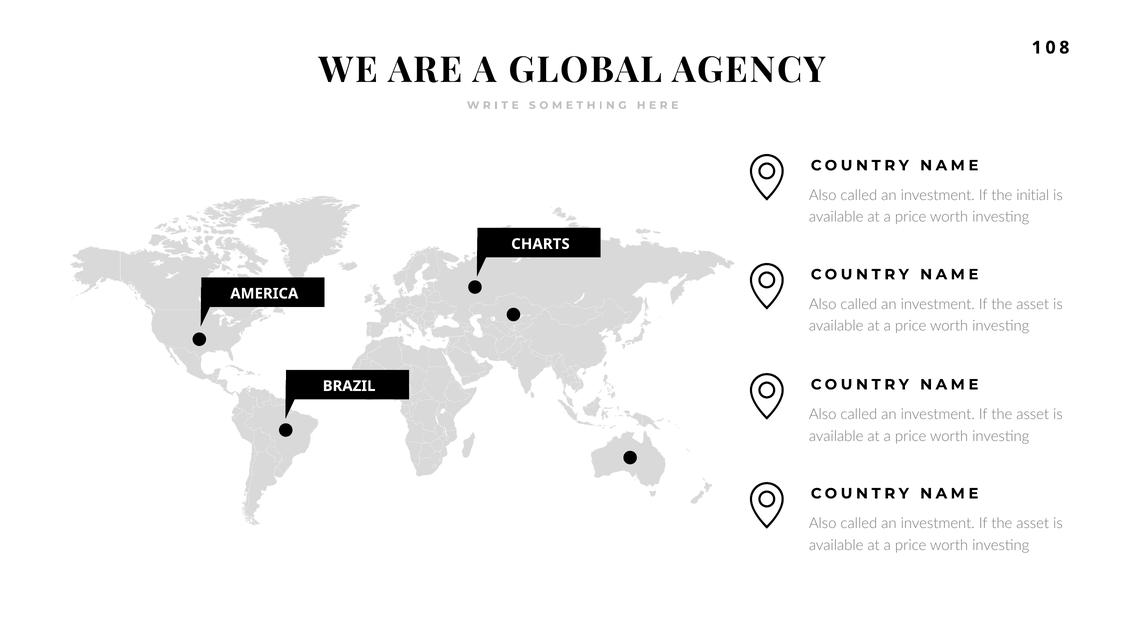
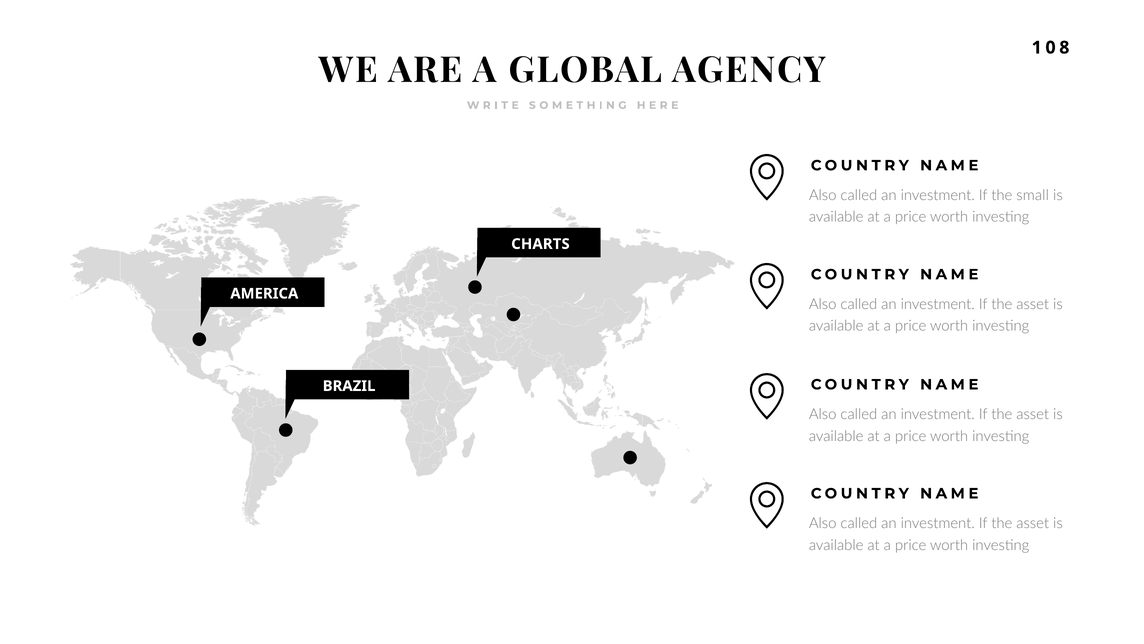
initial: initial -> small
